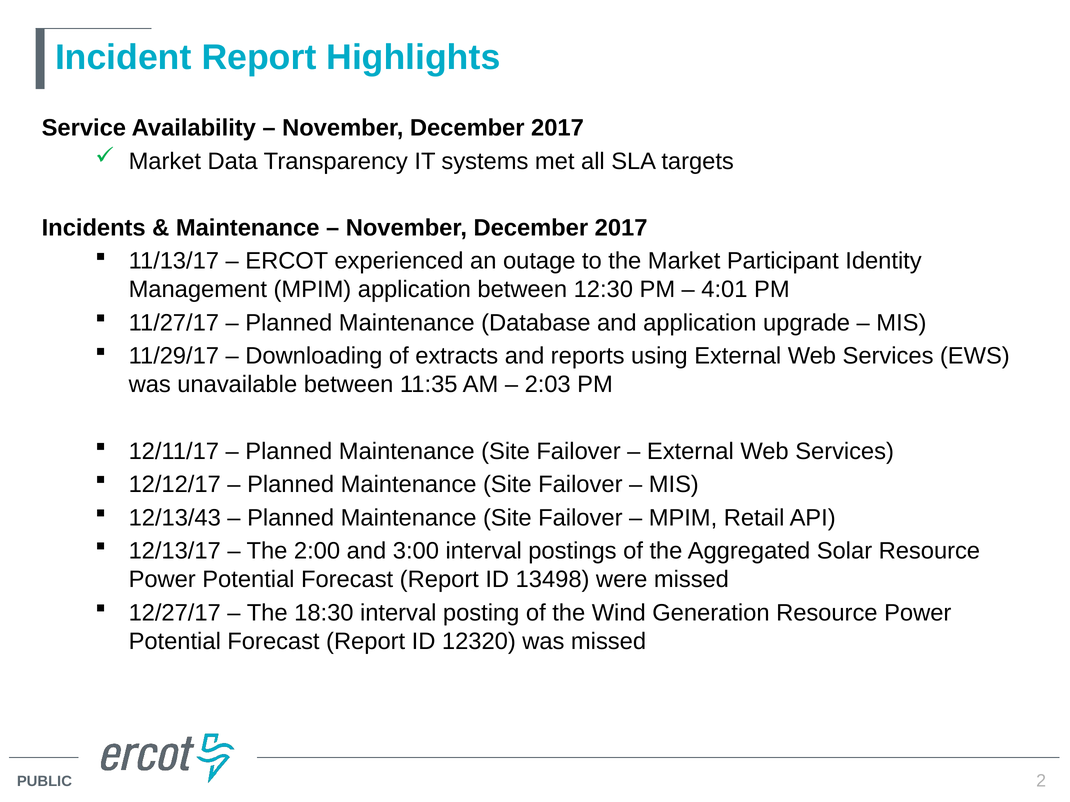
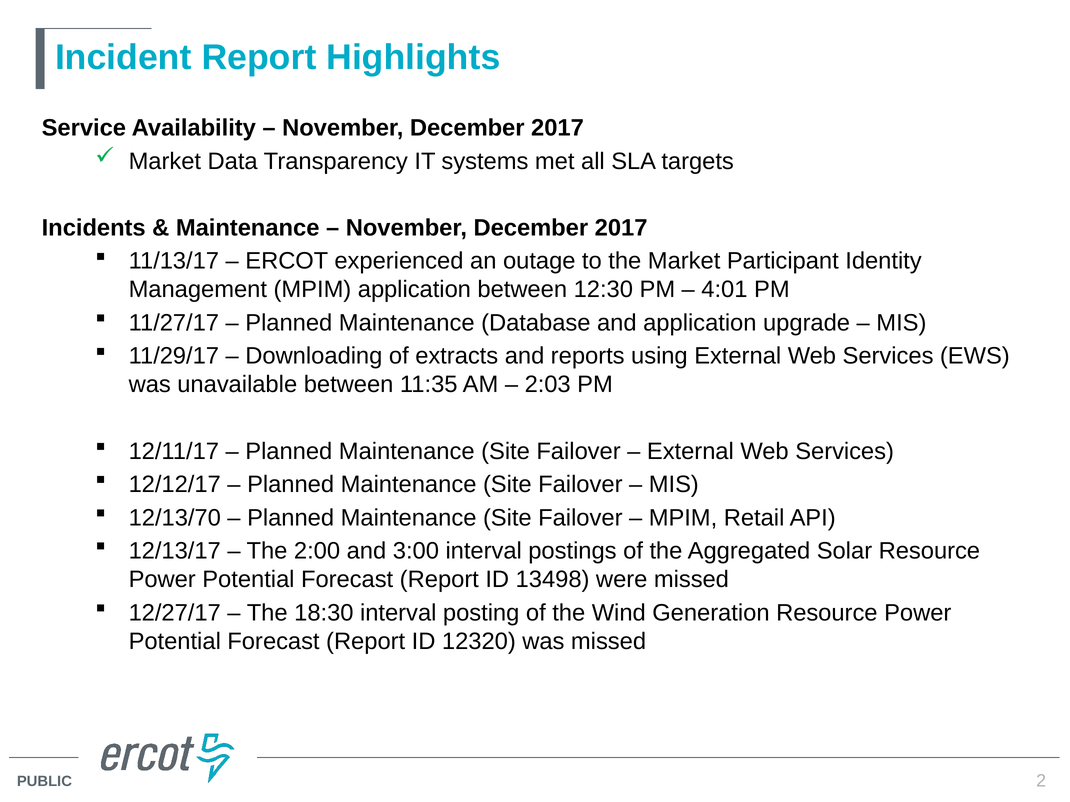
12/13/43: 12/13/43 -> 12/13/70
